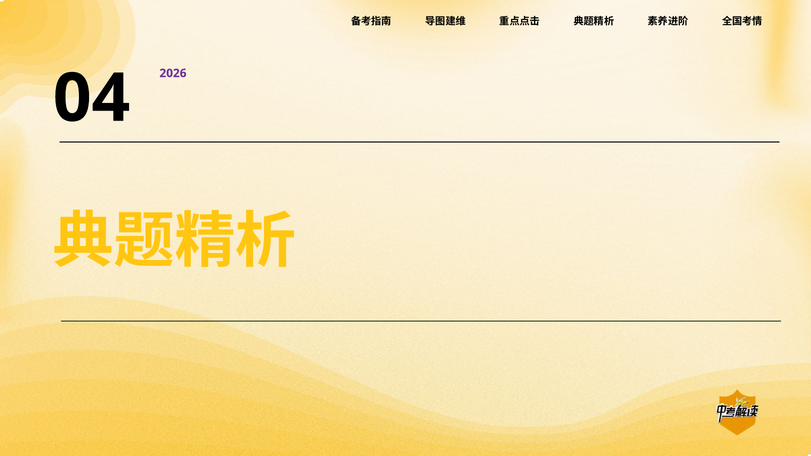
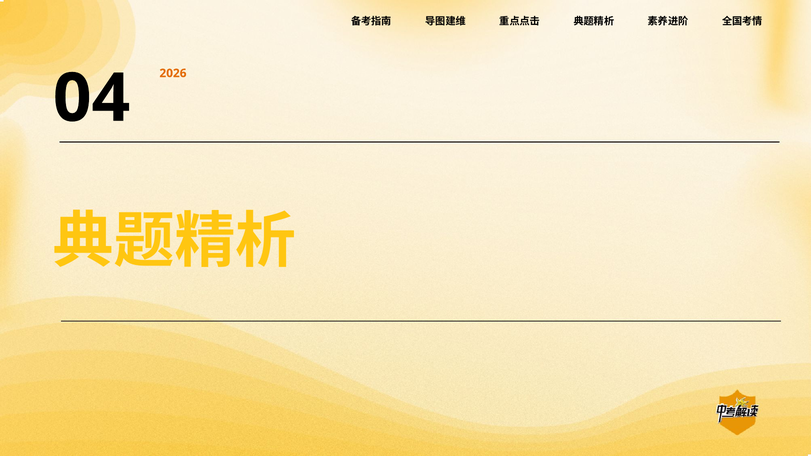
2026 colour: purple -> orange
